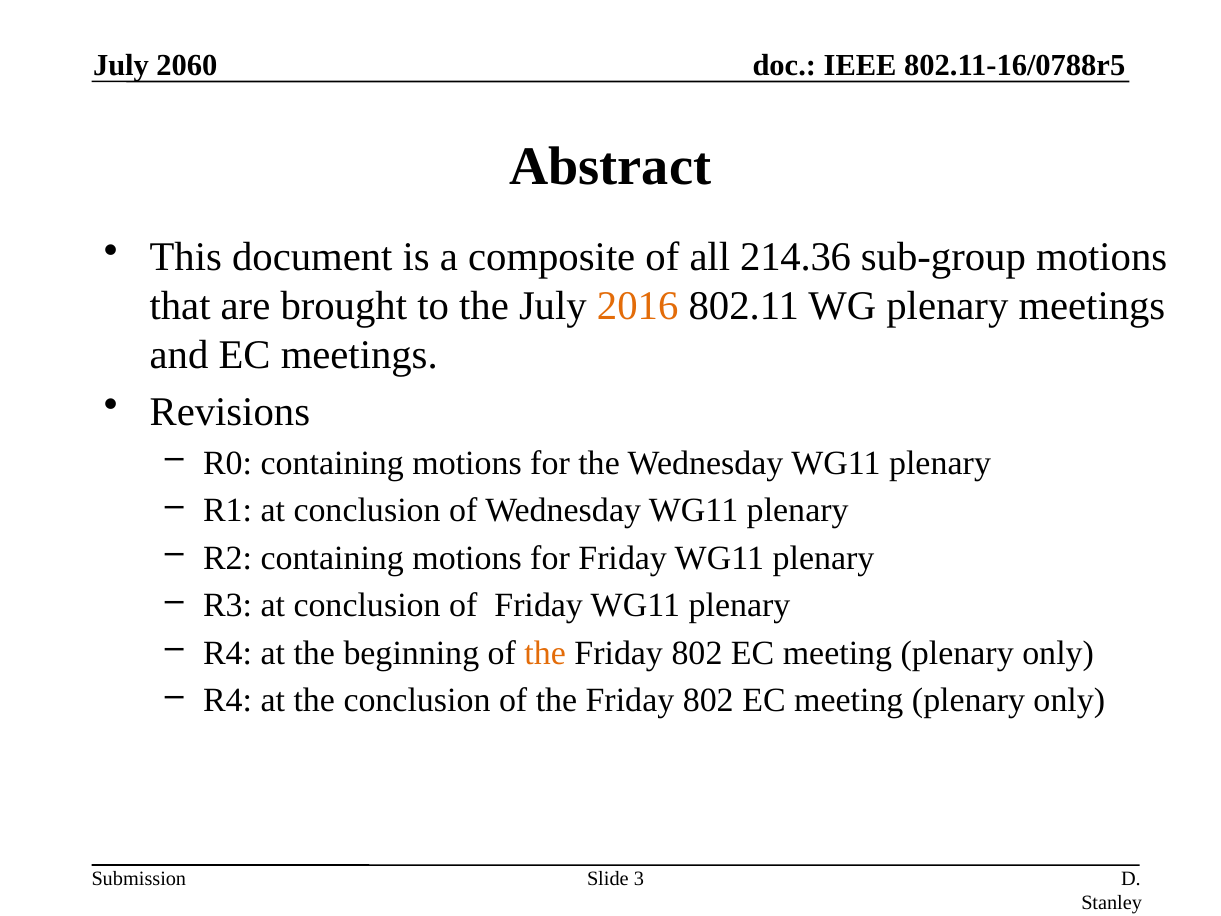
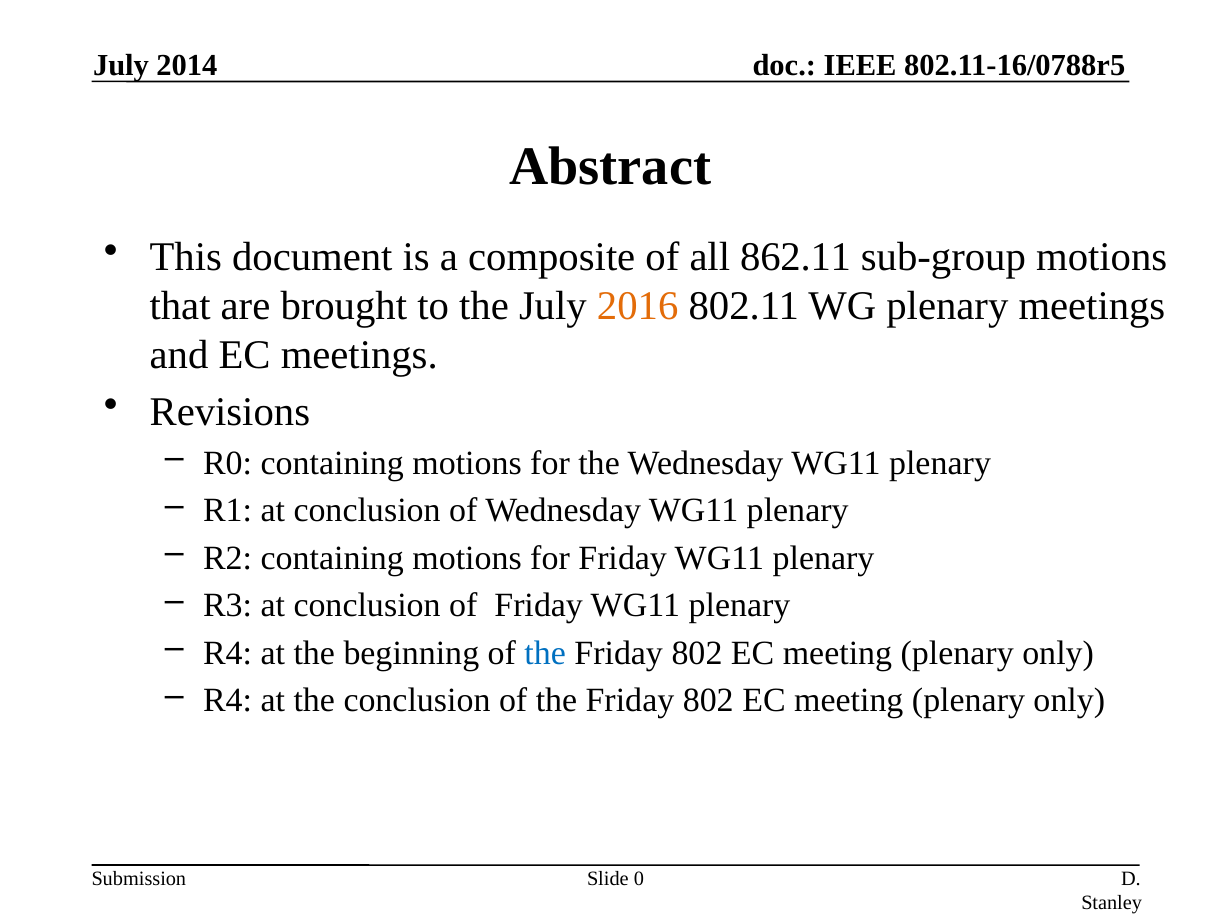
2060: 2060 -> 2014
214.36: 214.36 -> 862.11
the at (545, 653) colour: orange -> blue
3: 3 -> 0
